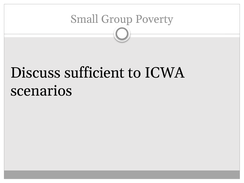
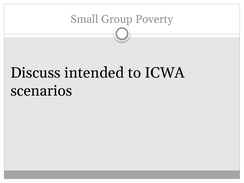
sufficient: sufficient -> intended
